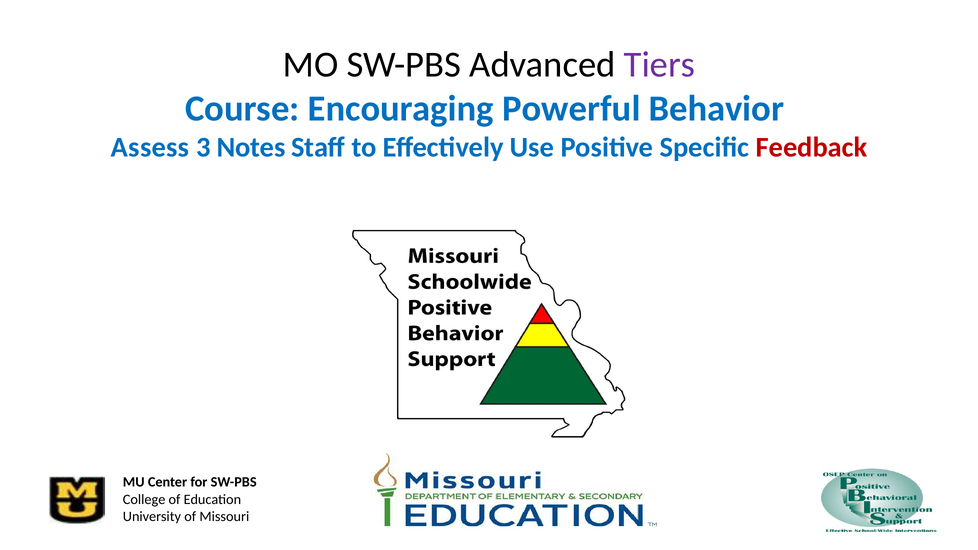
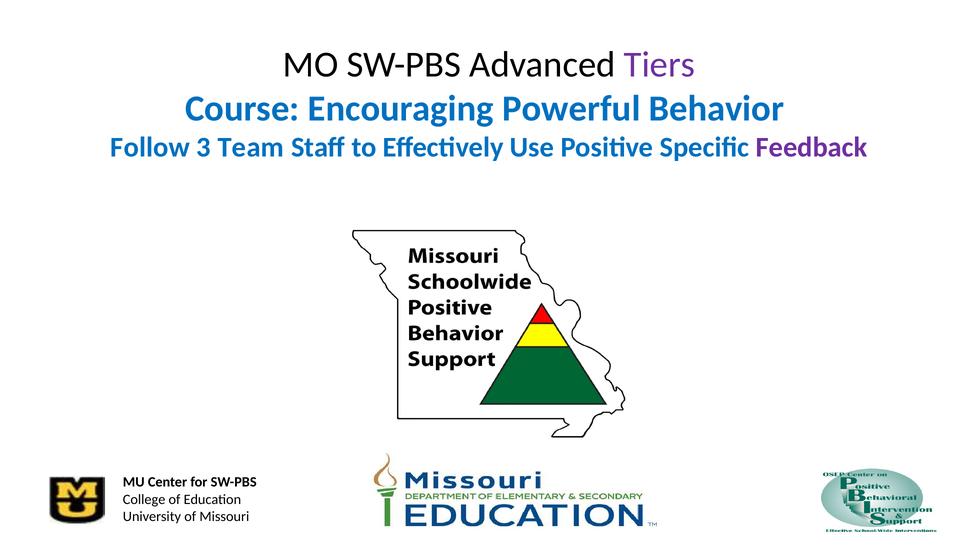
Assess: Assess -> Follow
Notes: Notes -> Team
Feedback colour: red -> purple
